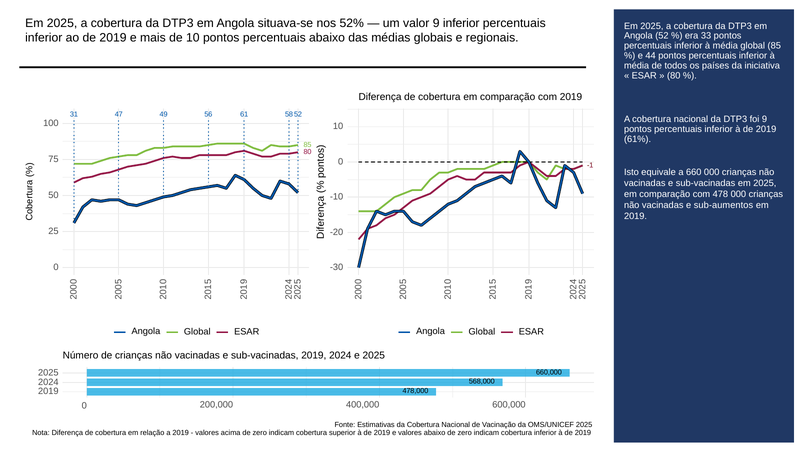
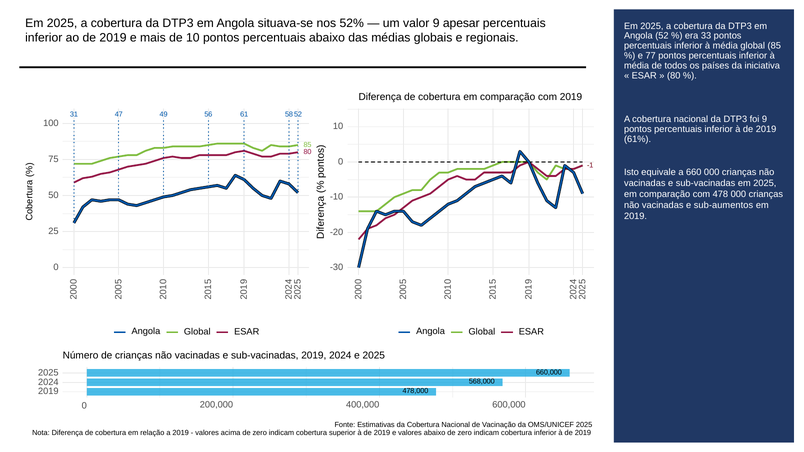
9 inferior: inferior -> apesar
44: 44 -> 77
